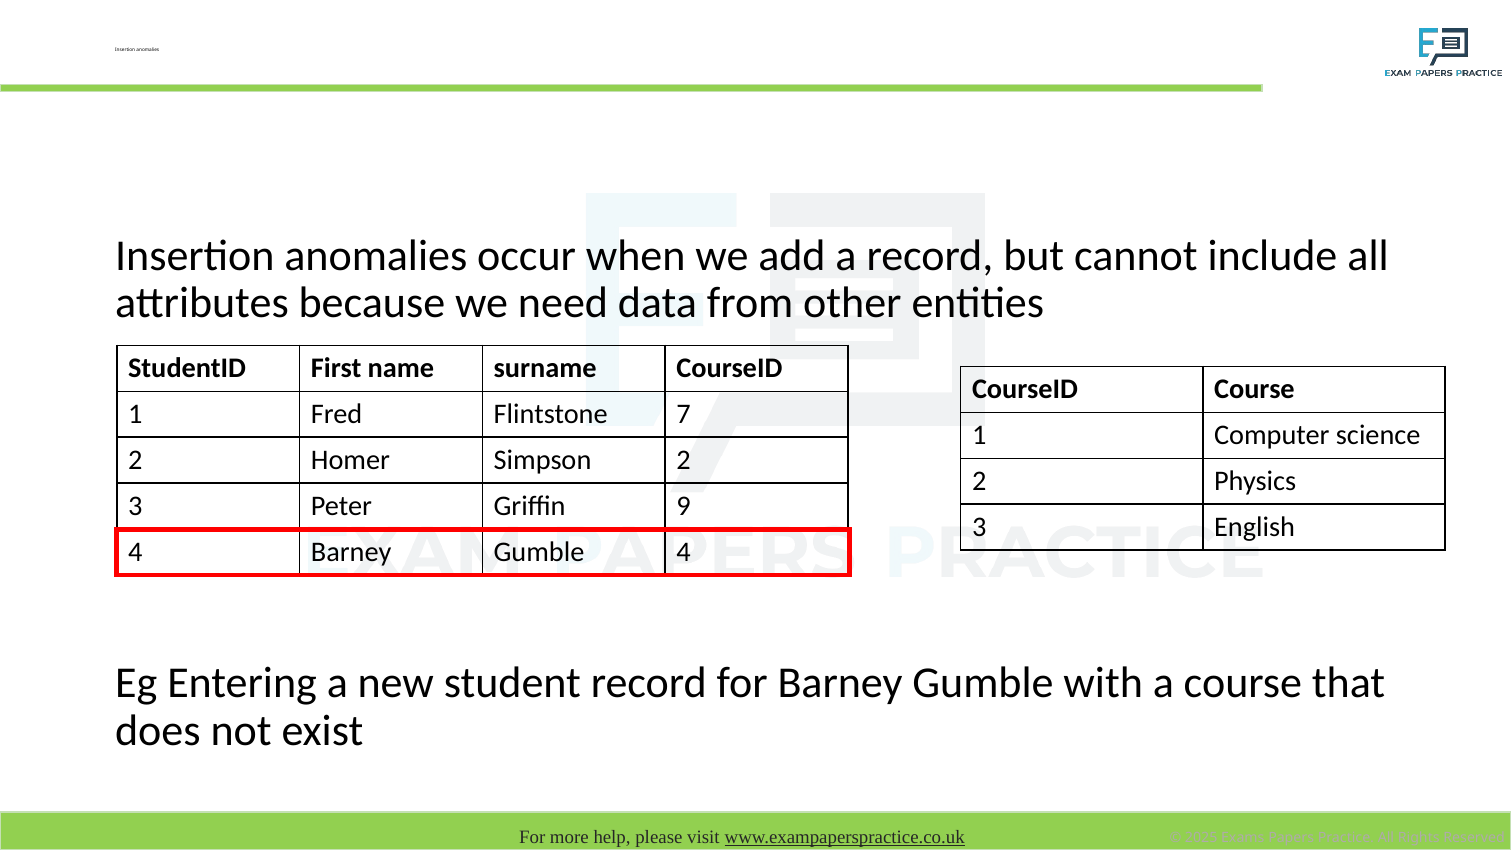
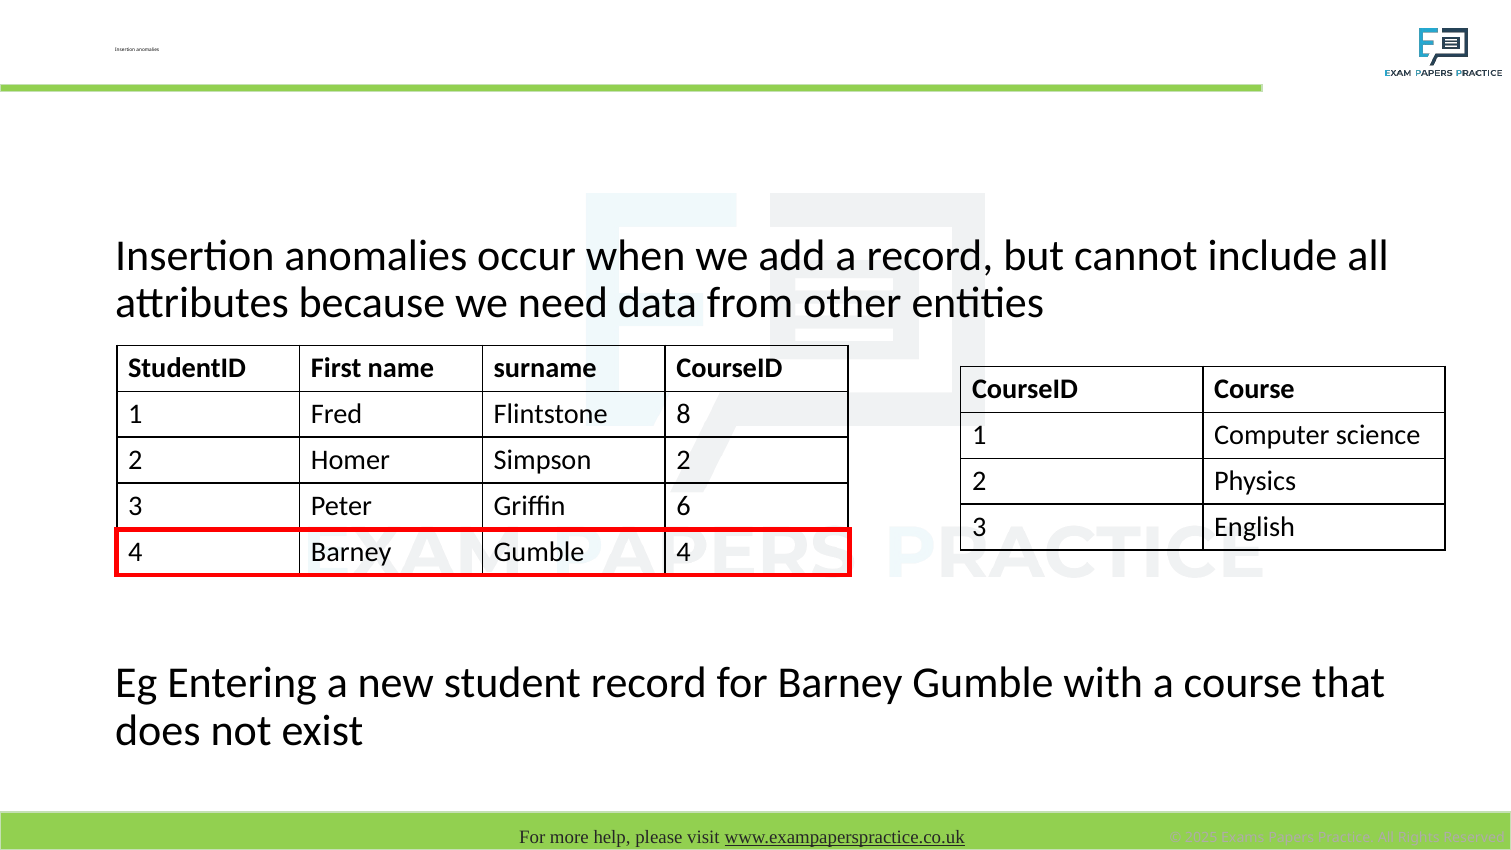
7: 7 -> 8
9: 9 -> 6
